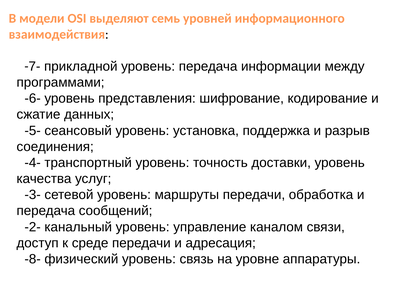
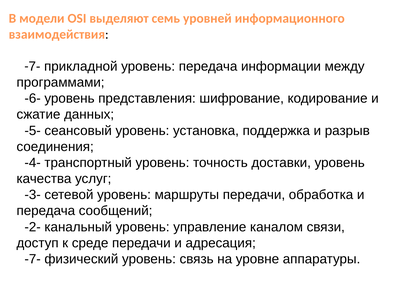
-8- at (33, 259): -8- -> -7-
